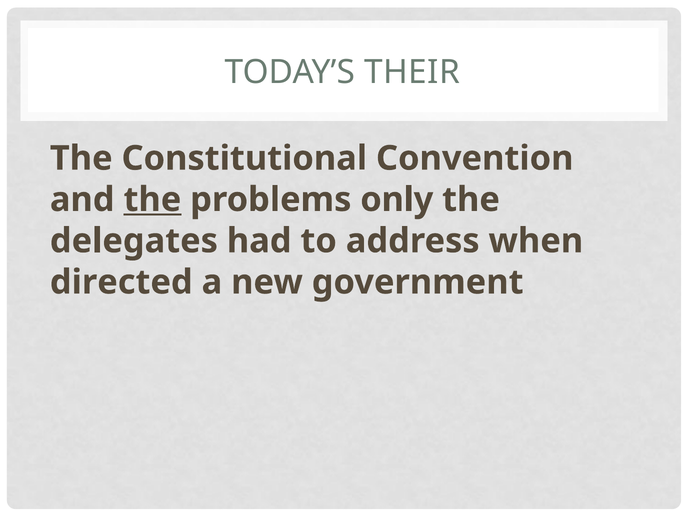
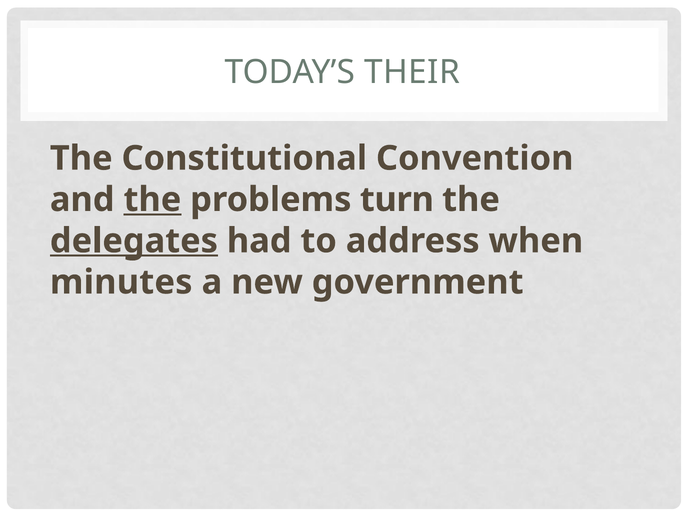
only: only -> turn
delegates underline: none -> present
directed: directed -> minutes
